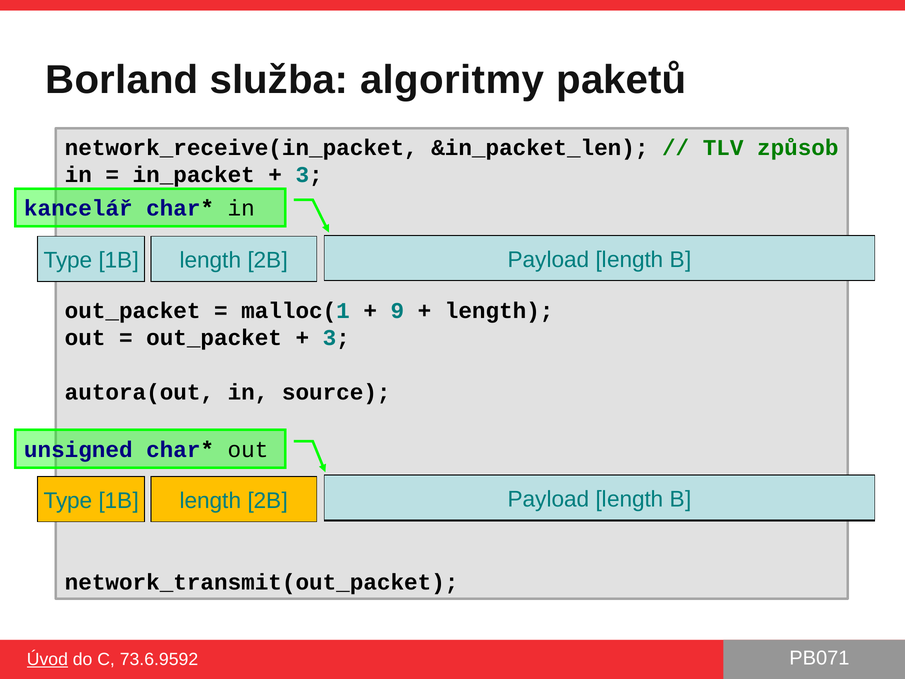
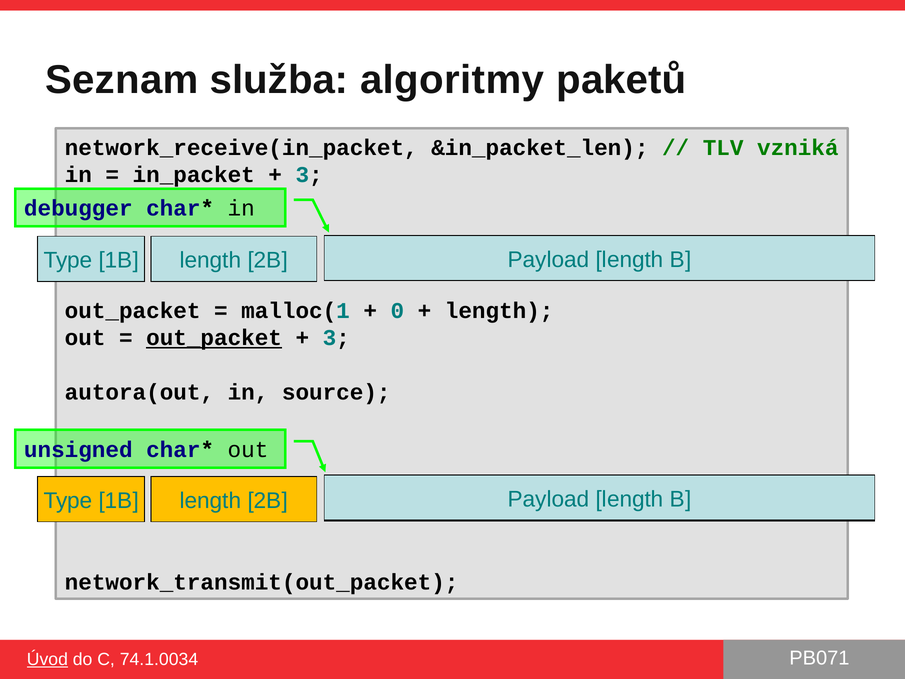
Borland: Borland -> Seznam
způsob: způsob -> vzniká
kancelář: kancelář -> debugger
9: 9 -> 0
out_packet at (214, 338) underline: none -> present
73.6.9592: 73.6.9592 -> 74.1.0034
